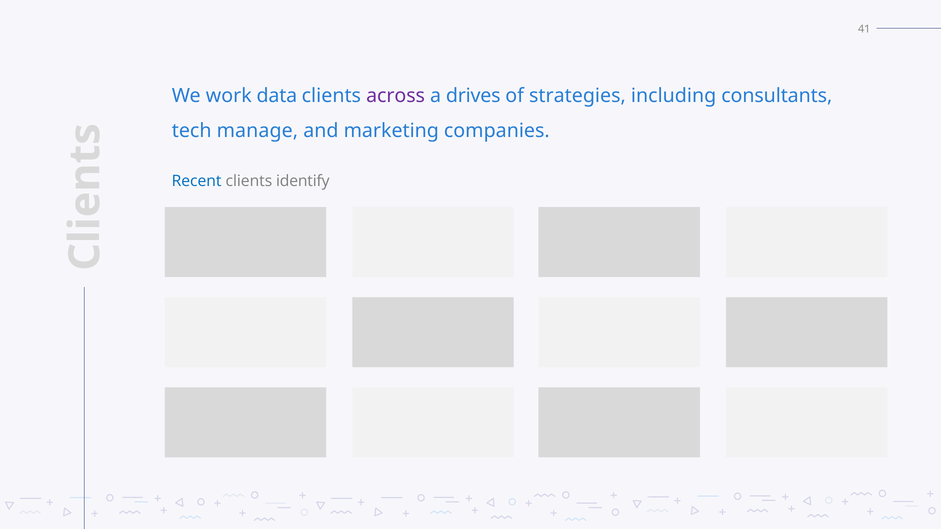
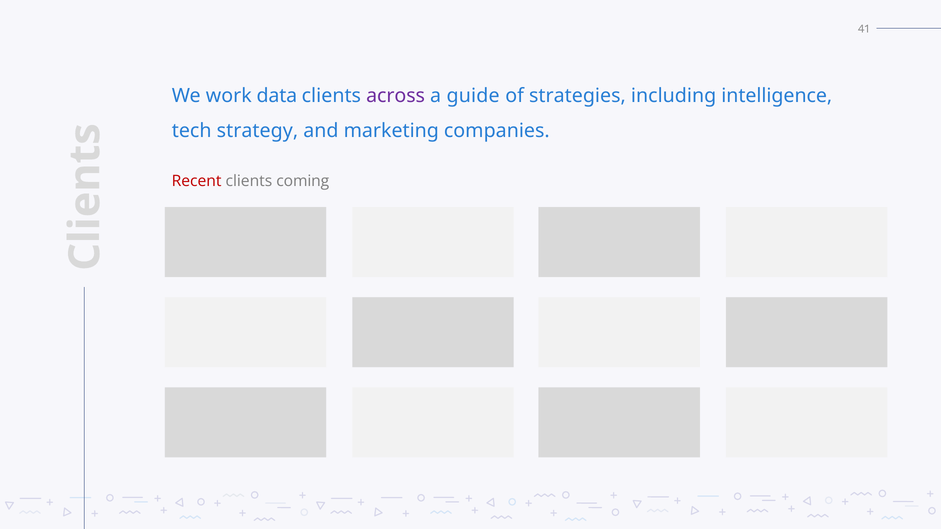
drives: drives -> guide
consultants: consultants -> intelligence
manage: manage -> strategy
Recent colour: blue -> red
identify: identify -> coming
